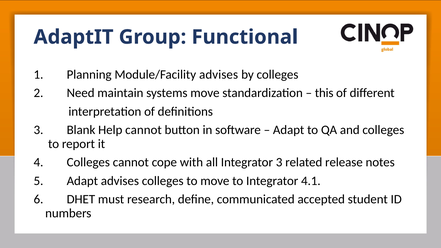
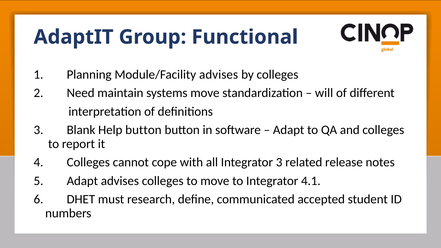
this: this -> will
Help cannot: cannot -> button
